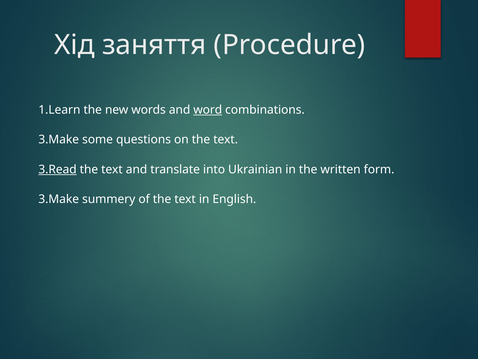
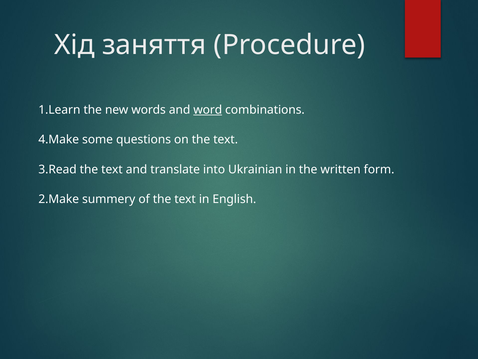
3.Make at (59, 139): 3.Make -> 4.Make
3.Read underline: present -> none
3.Make at (59, 199): 3.Make -> 2.Make
